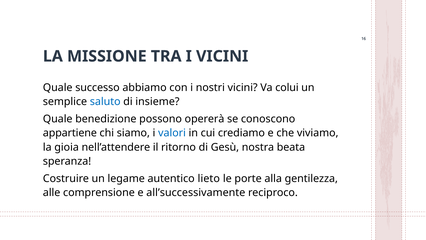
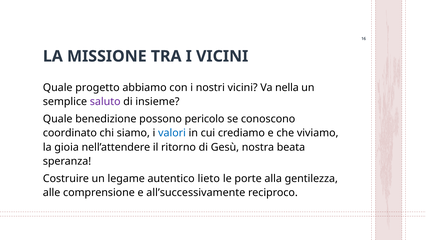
successo: successo -> progetto
colui: colui -> nella
saluto colour: blue -> purple
opererà: opererà -> pericolo
appartiene: appartiene -> coordinato
